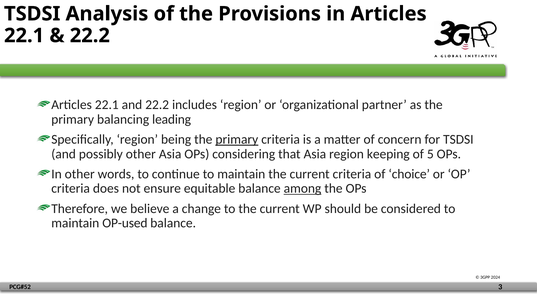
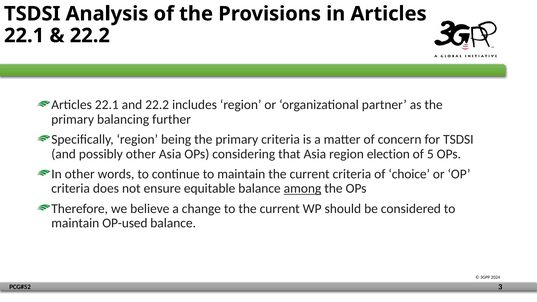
leading: leading -> further
primary at (237, 139) underline: present -> none
keeping: keeping -> election
